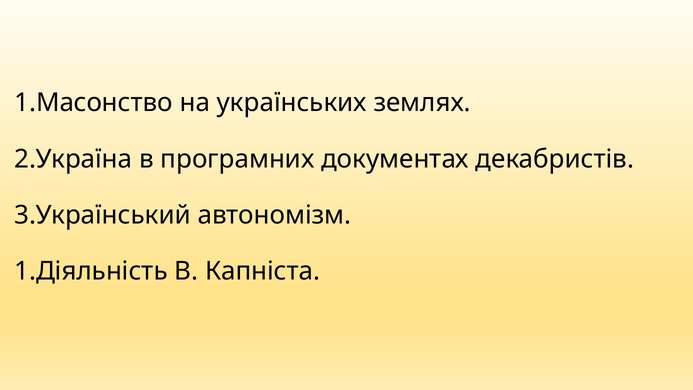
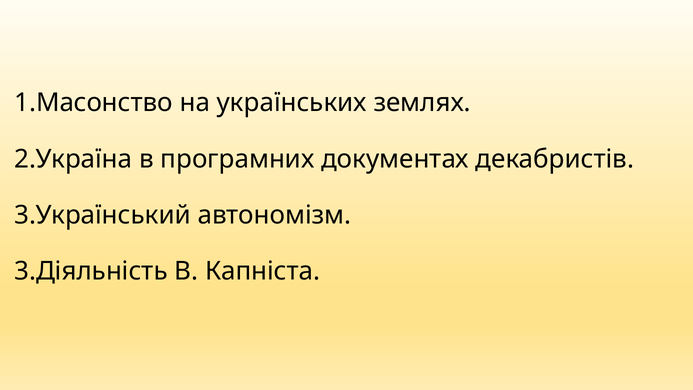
1.Діяльність: 1.Діяльність -> 3.Діяльність
